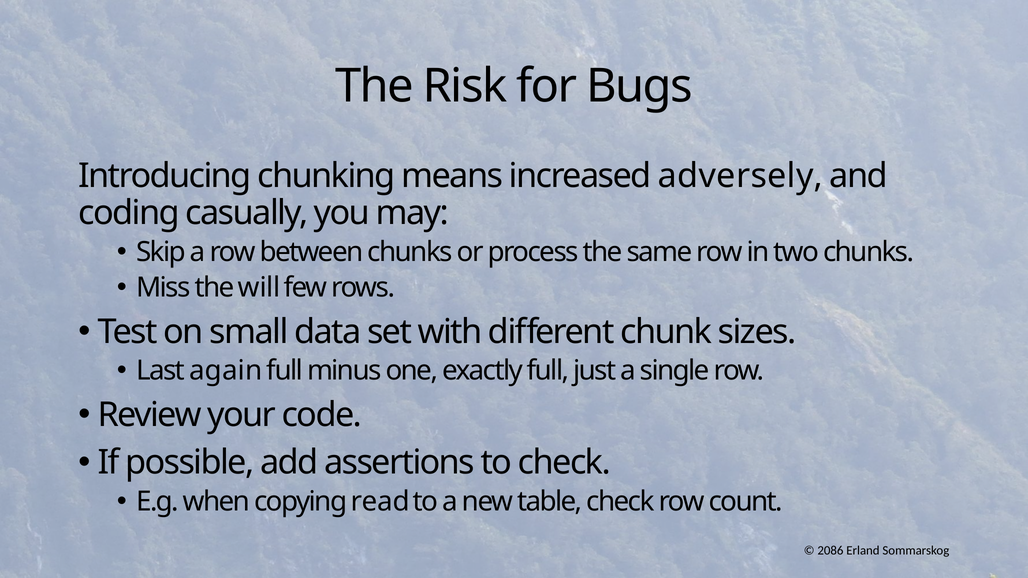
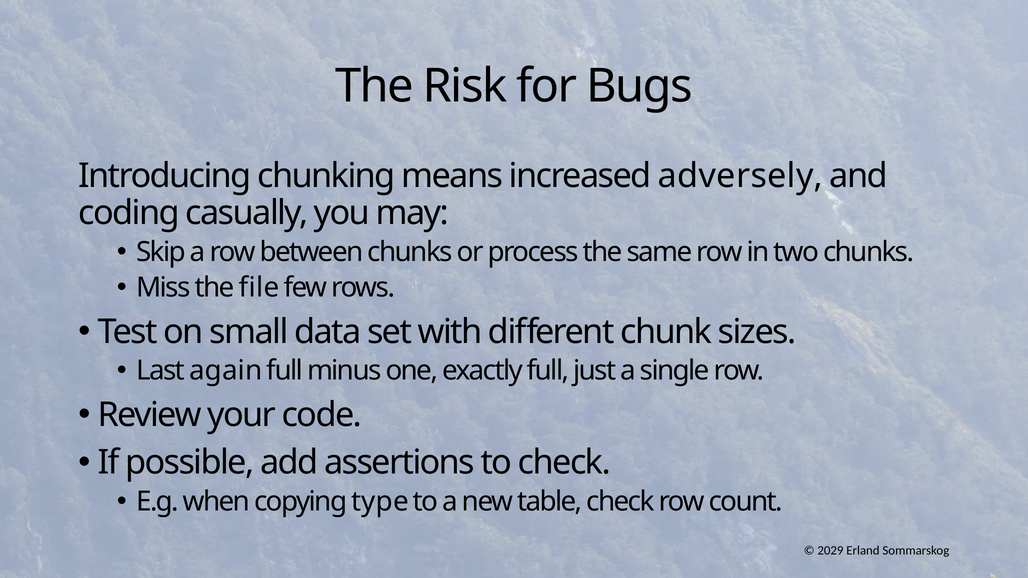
will: will -> file
read: read -> type
2086: 2086 -> 2029
